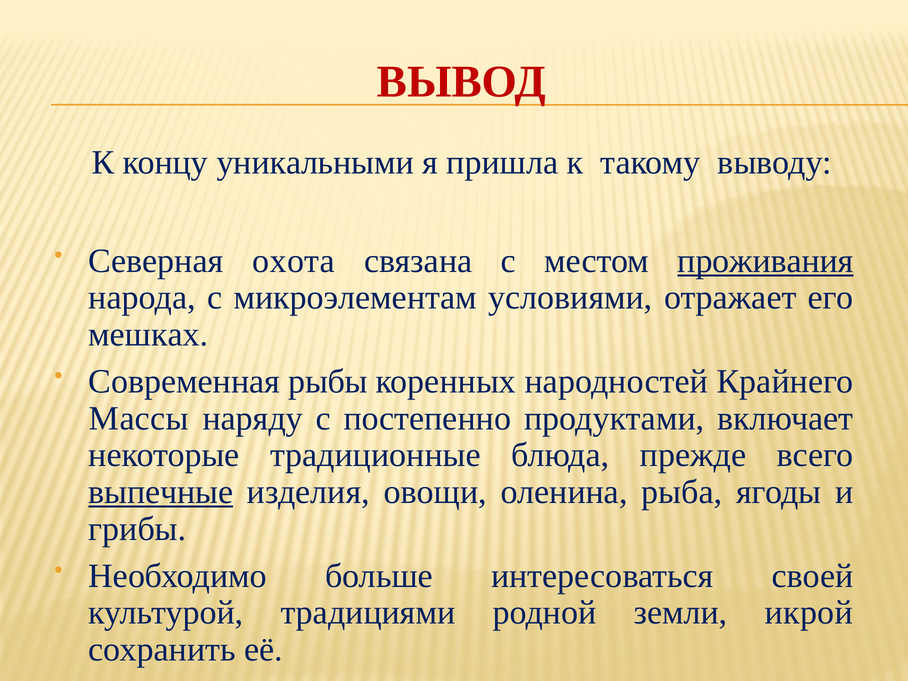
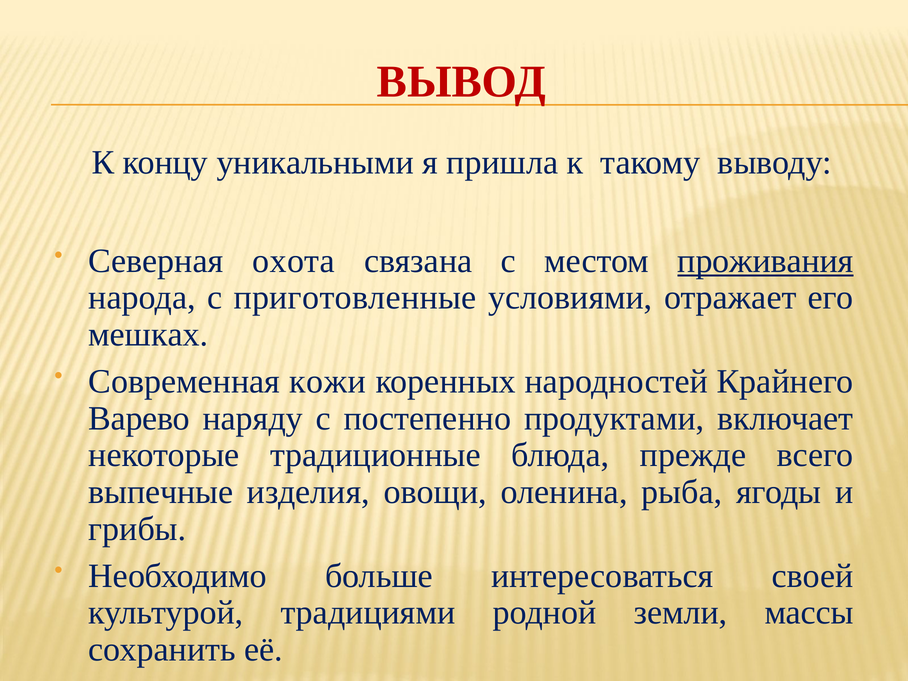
микроэлементам: микроэлементам -> приготовленные
рыбы: рыбы -> кожи
Массы: Массы -> Варево
выпечные underline: present -> none
икрой: икрой -> массы
